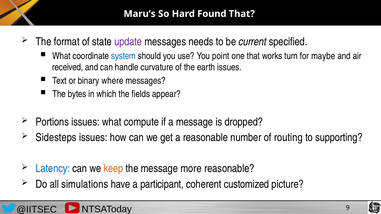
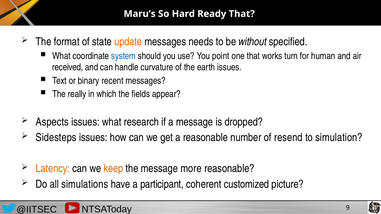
Found: Found -> Ready
update colour: purple -> orange
current: current -> without
maybe: maybe -> human
where: where -> recent
bytes: bytes -> really
Portions: Portions -> Aspects
compute: compute -> research
routing: routing -> resend
supporting: supporting -> simulation
Latency colour: blue -> orange
